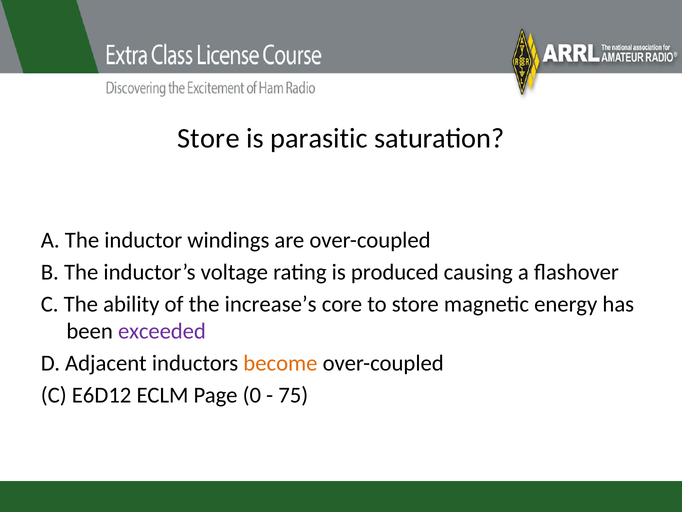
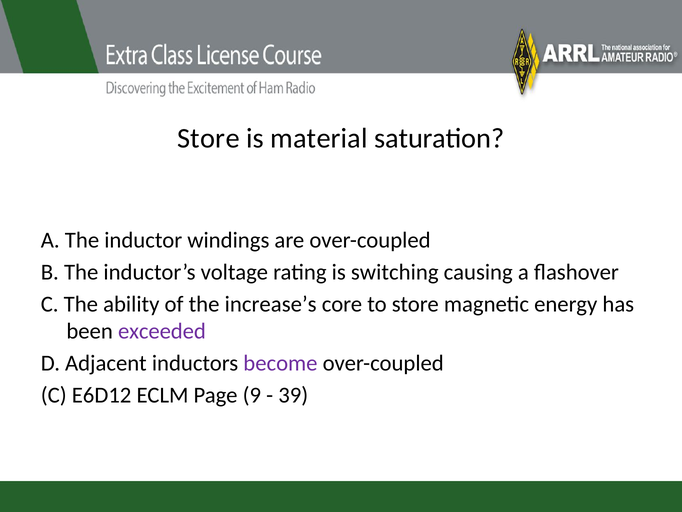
parasitic: parasitic -> material
produced: produced -> switching
become colour: orange -> purple
0: 0 -> 9
75: 75 -> 39
